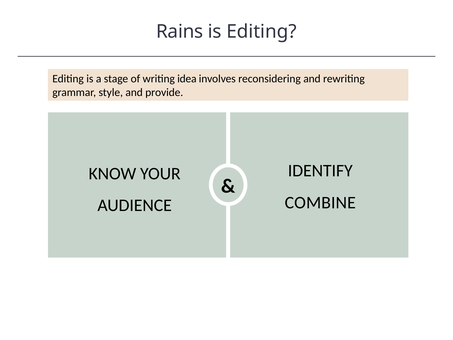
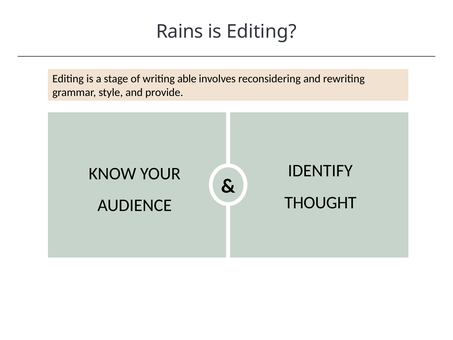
idea: idea -> able
COMBINE: COMBINE -> THOUGHT
